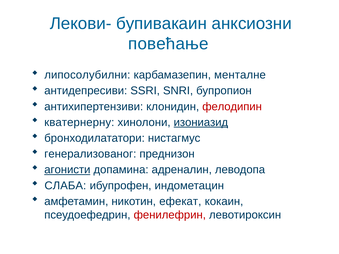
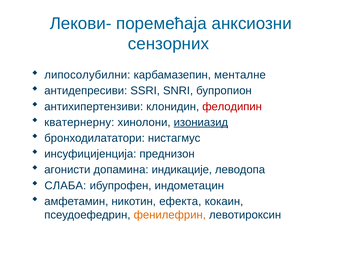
бупивакаин: бупивакаин -> поремећаја
повећање: повећање -> сензорних
генерализованог: генерализованог -> инсуфицијенција
агонисти underline: present -> none
адреналин: адреналин -> индикације
ефекат: ефекат -> ефекта
фенилефрин colour: red -> orange
